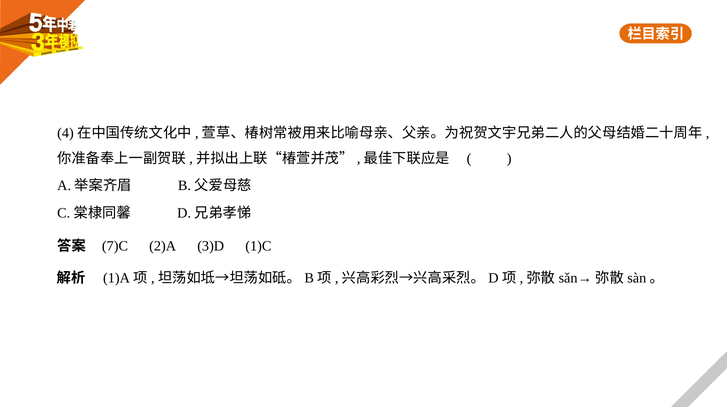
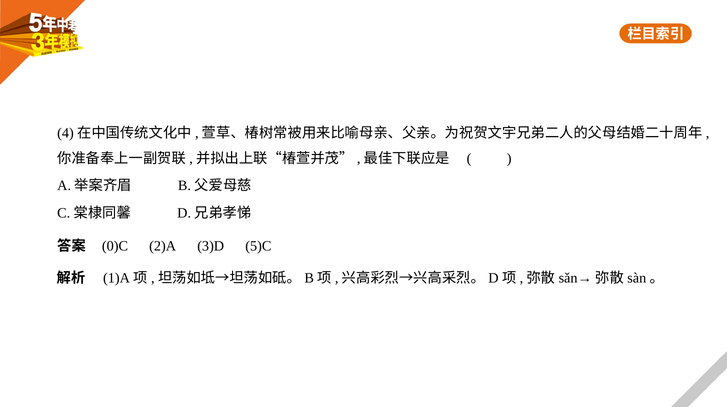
7)C: 7)C -> 0)C
1)C: 1)C -> 5)C
